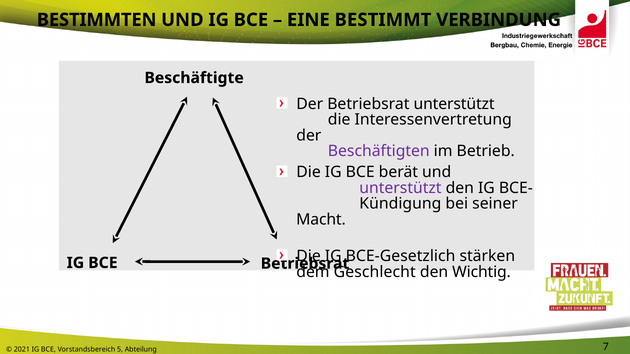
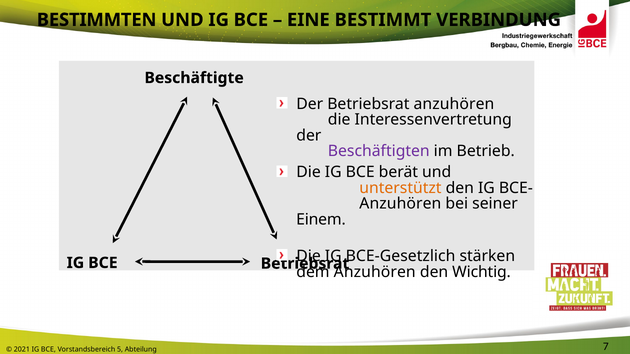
Betriebsrat unterstützt: unterstützt -> anzuhören
unterstützt at (400, 188) colour: purple -> orange
Kündigung at (400, 204): Kündigung -> Anzuhören
Macht: Macht -> Einem
Geschlecht at (375, 272): Geschlecht -> Anzuhören
